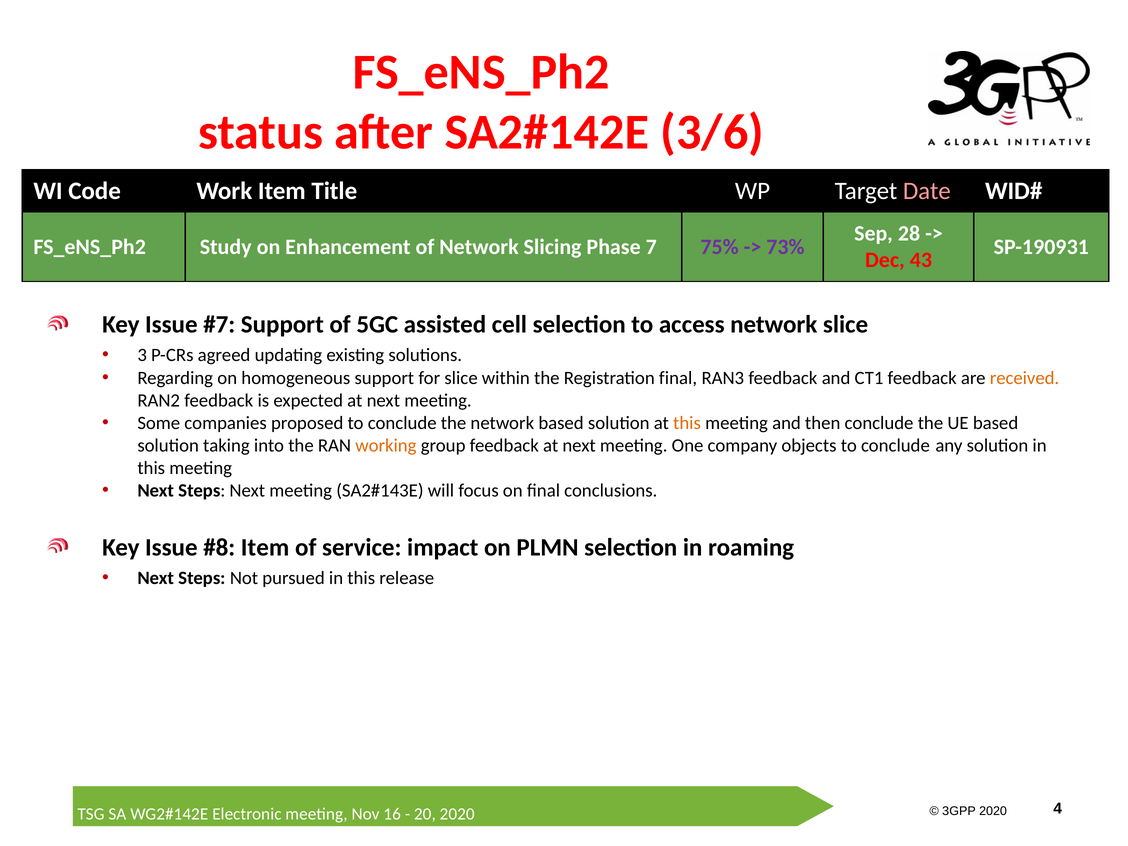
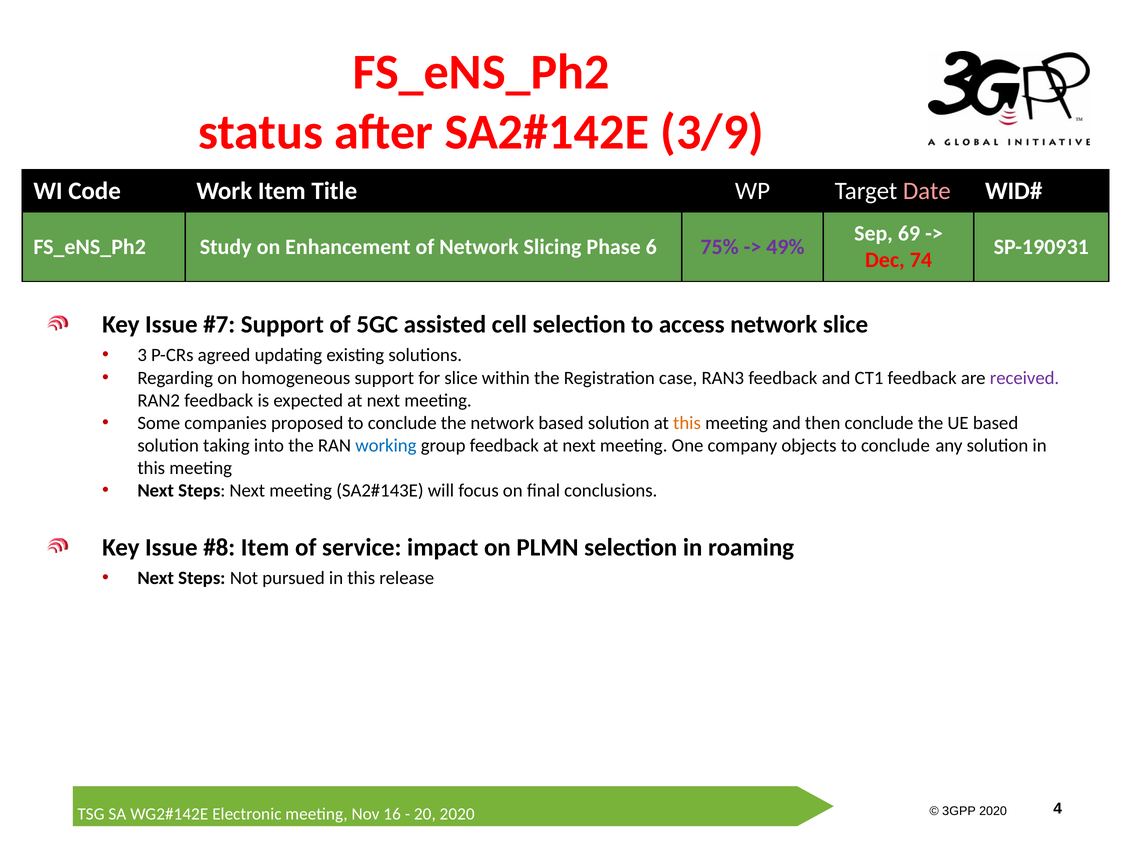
3/6: 3/6 -> 3/9
28: 28 -> 69
7: 7 -> 6
73%: 73% -> 49%
43: 43 -> 74
Registration final: final -> case
received colour: orange -> purple
working colour: orange -> blue
